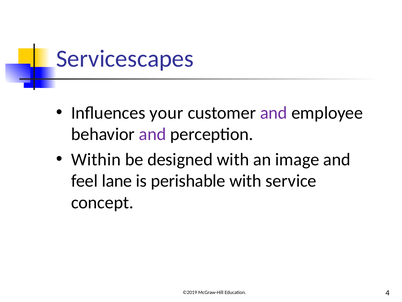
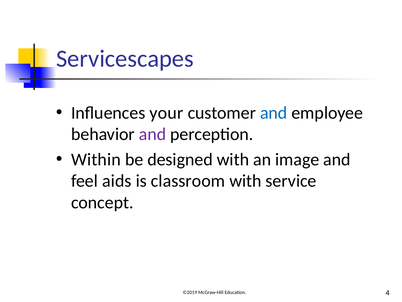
and at (274, 113) colour: purple -> blue
lane: lane -> aids
perishable: perishable -> classroom
